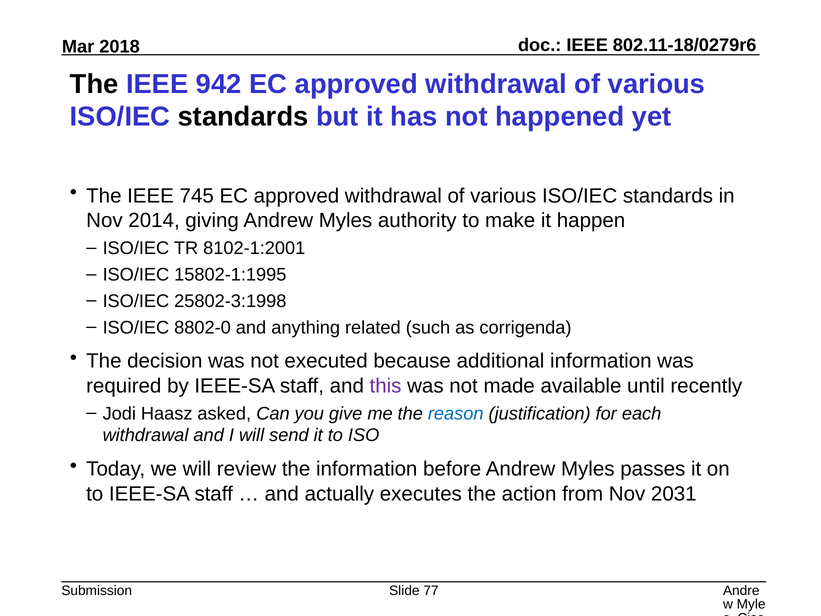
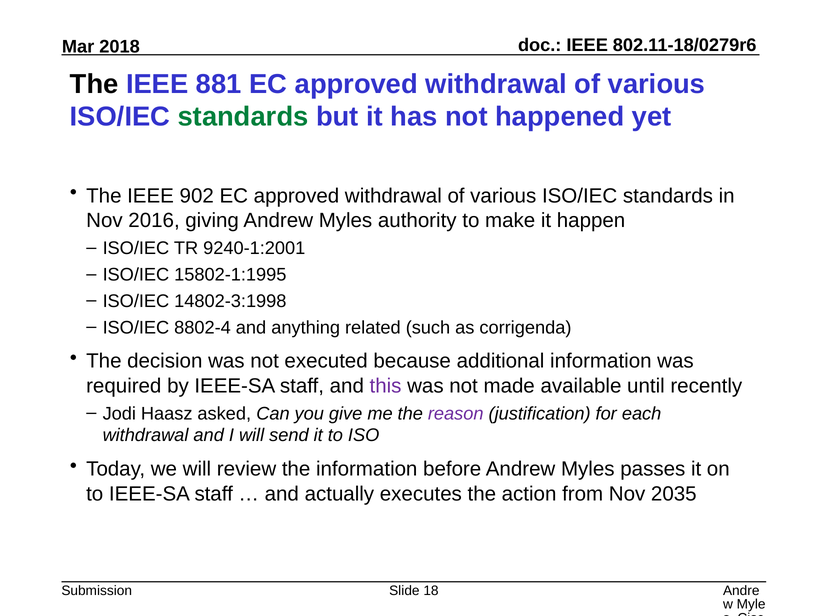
942: 942 -> 881
standards at (243, 117) colour: black -> green
745: 745 -> 902
2014: 2014 -> 2016
8102-1:2001: 8102-1:2001 -> 9240-1:2001
25802-3:1998: 25802-3:1998 -> 14802-3:1998
8802-0: 8802-0 -> 8802-4
reason colour: blue -> purple
2031: 2031 -> 2035
77: 77 -> 18
